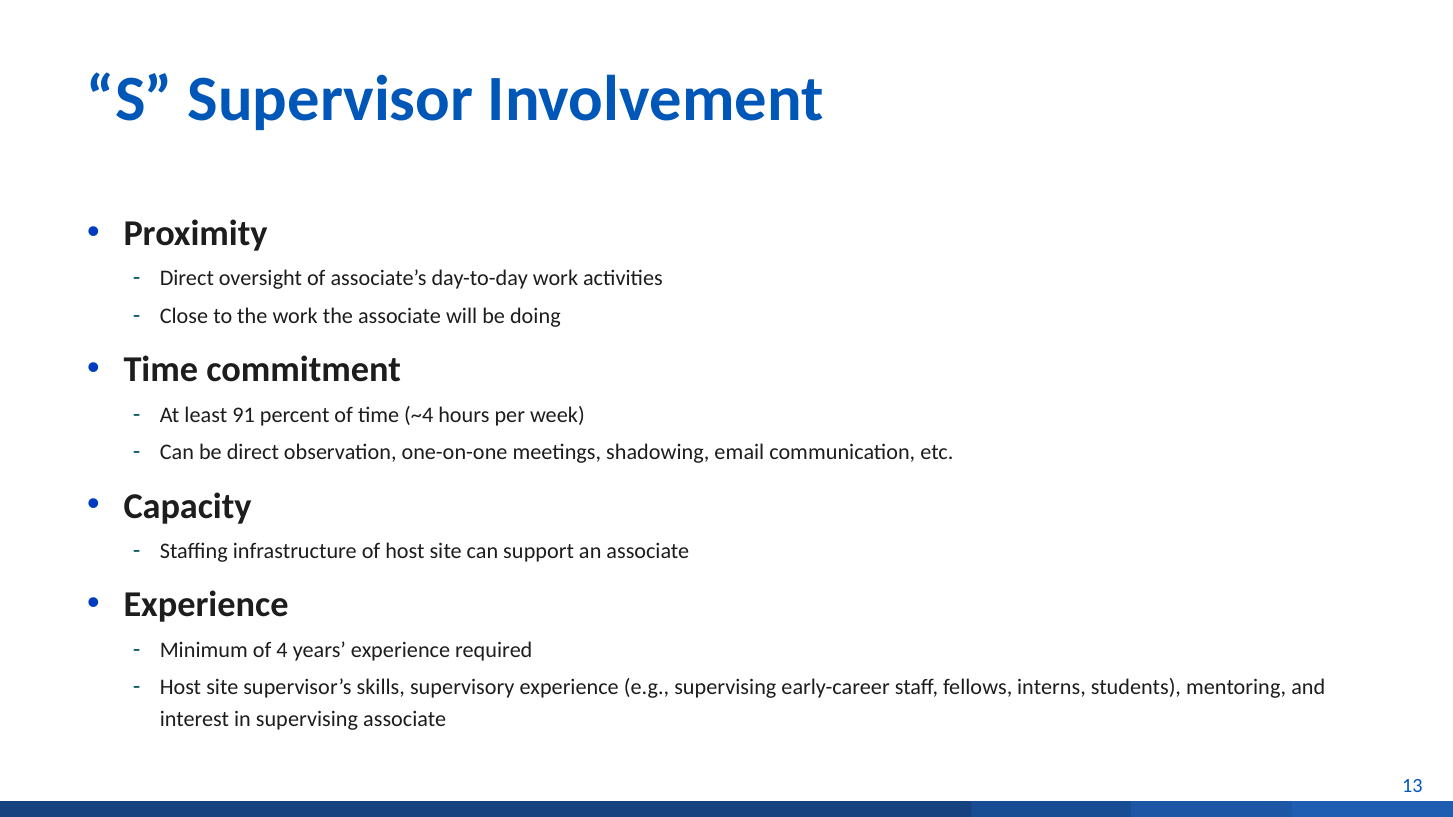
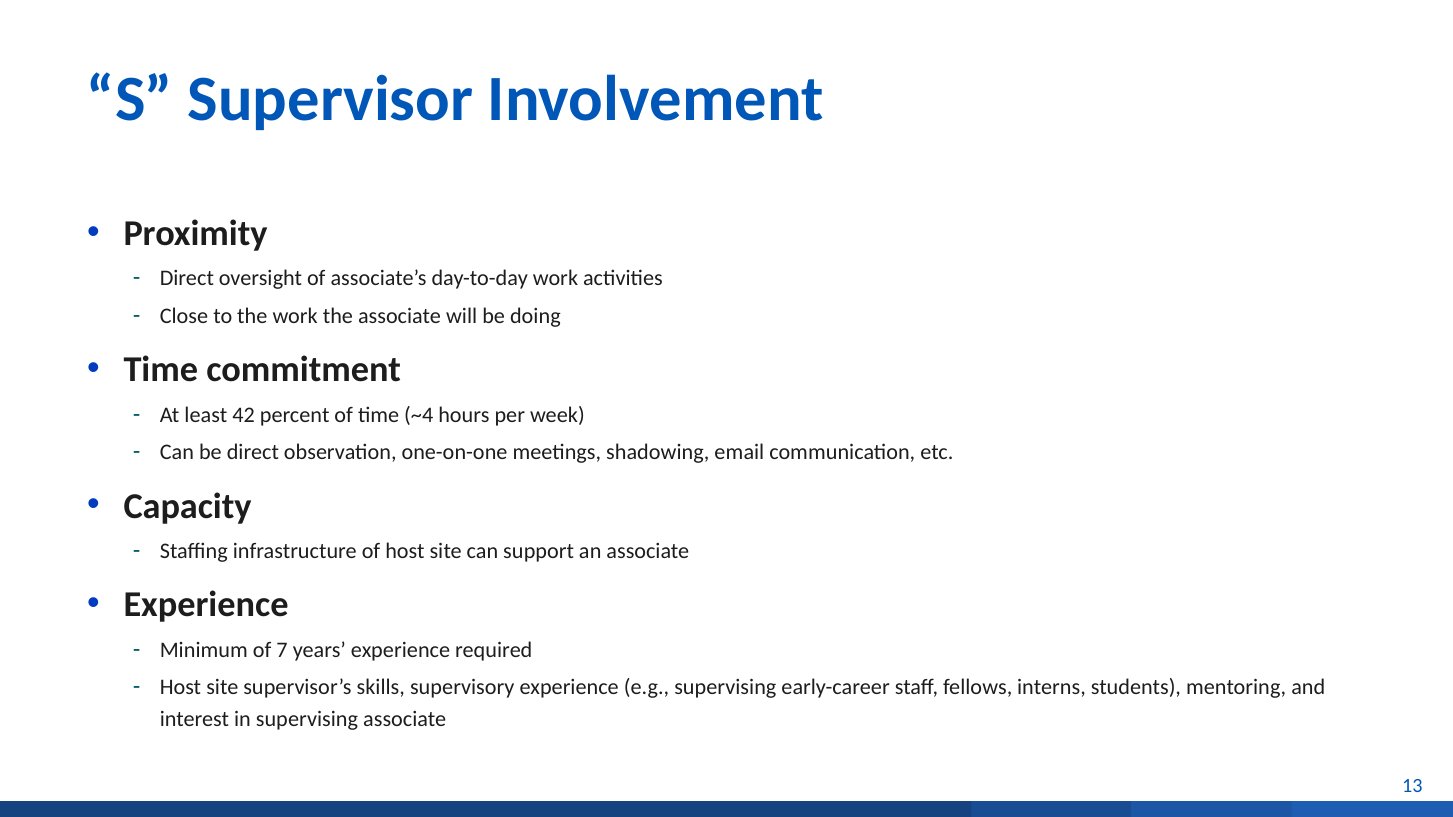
91: 91 -> 42
4: 4 -> 7
